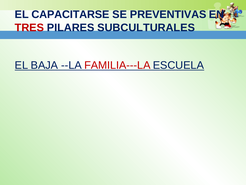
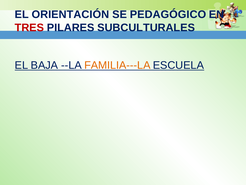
CAPACITARSE: CAPACITARSE -> ORIENTACIÓN
PREVENTIVAS: PREVENTIVAS -> PEDAGÓGICO
FAMILIA---LA colour: red -> orange
